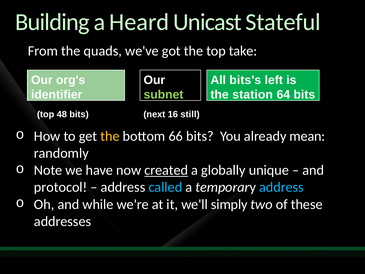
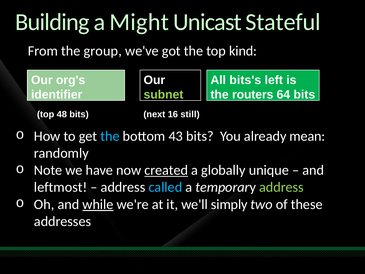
Heard: Heard -> Might
quads: quads -> group
take: take -> kind
station: station -> routers
the at (110, 136) colour: yellow -> light blue
66: 66 -> 43
protocol: protocol -> leftmost
address at (281, 187) colour: light blue -> light green
while underline: none -> present
